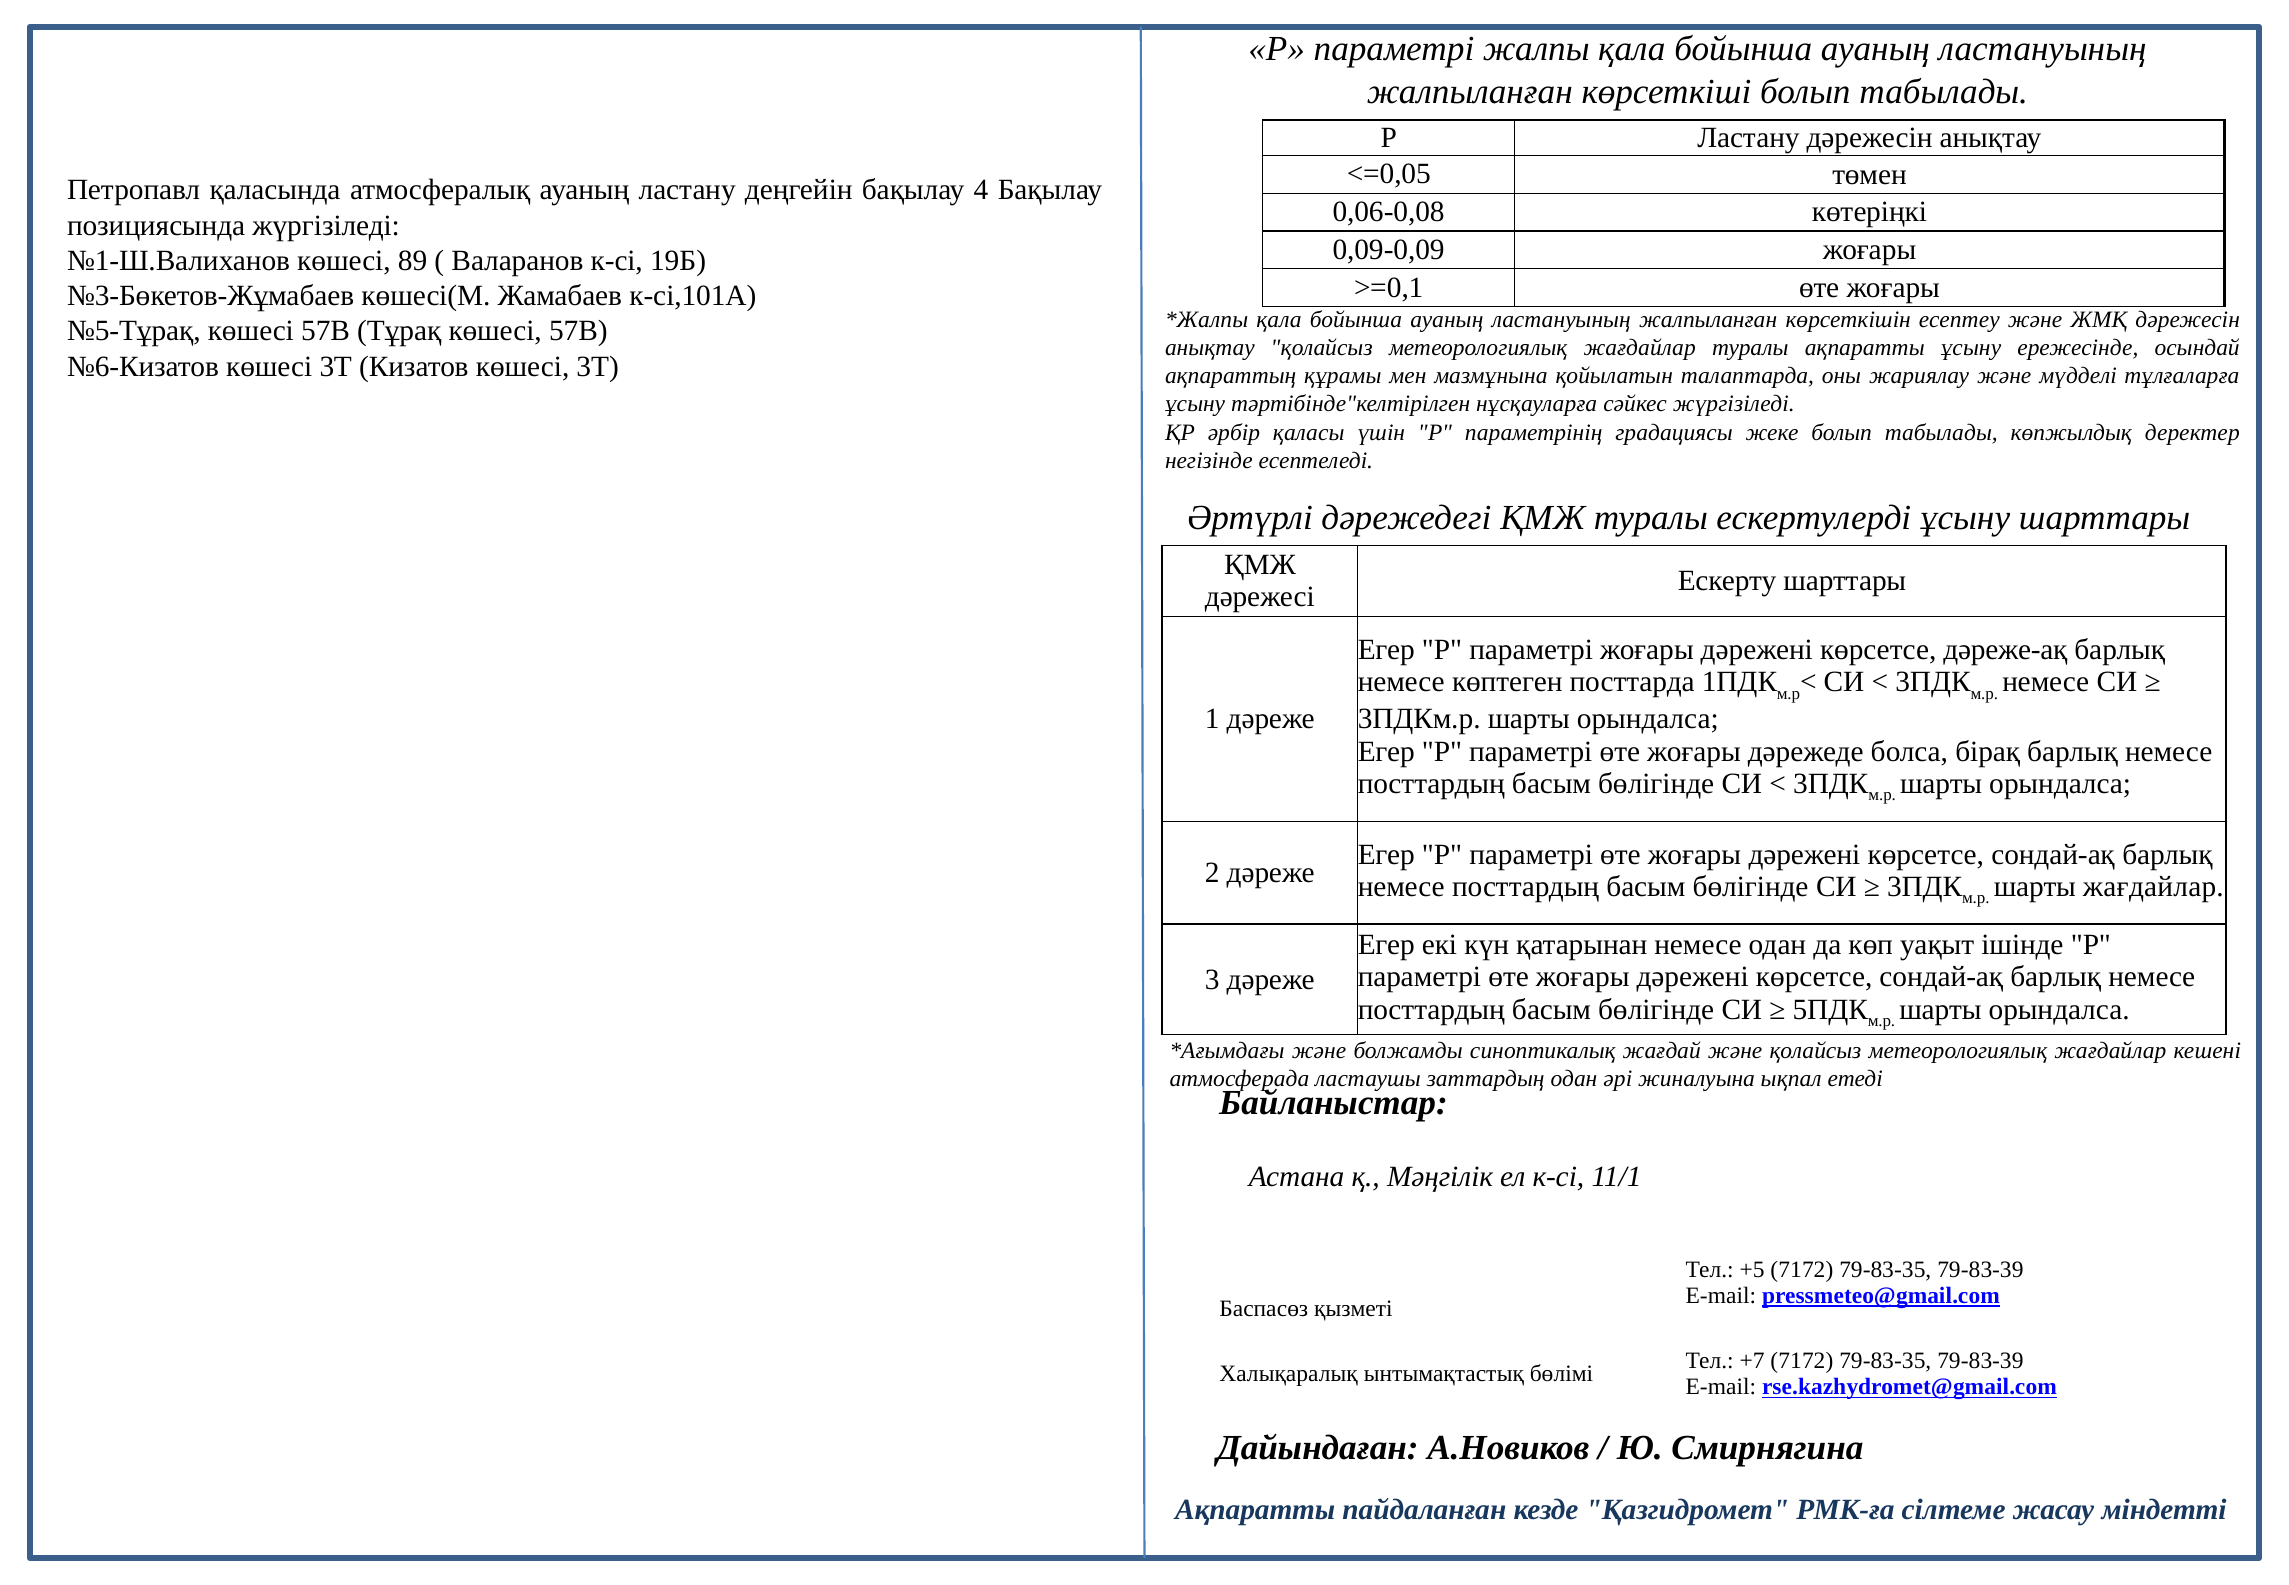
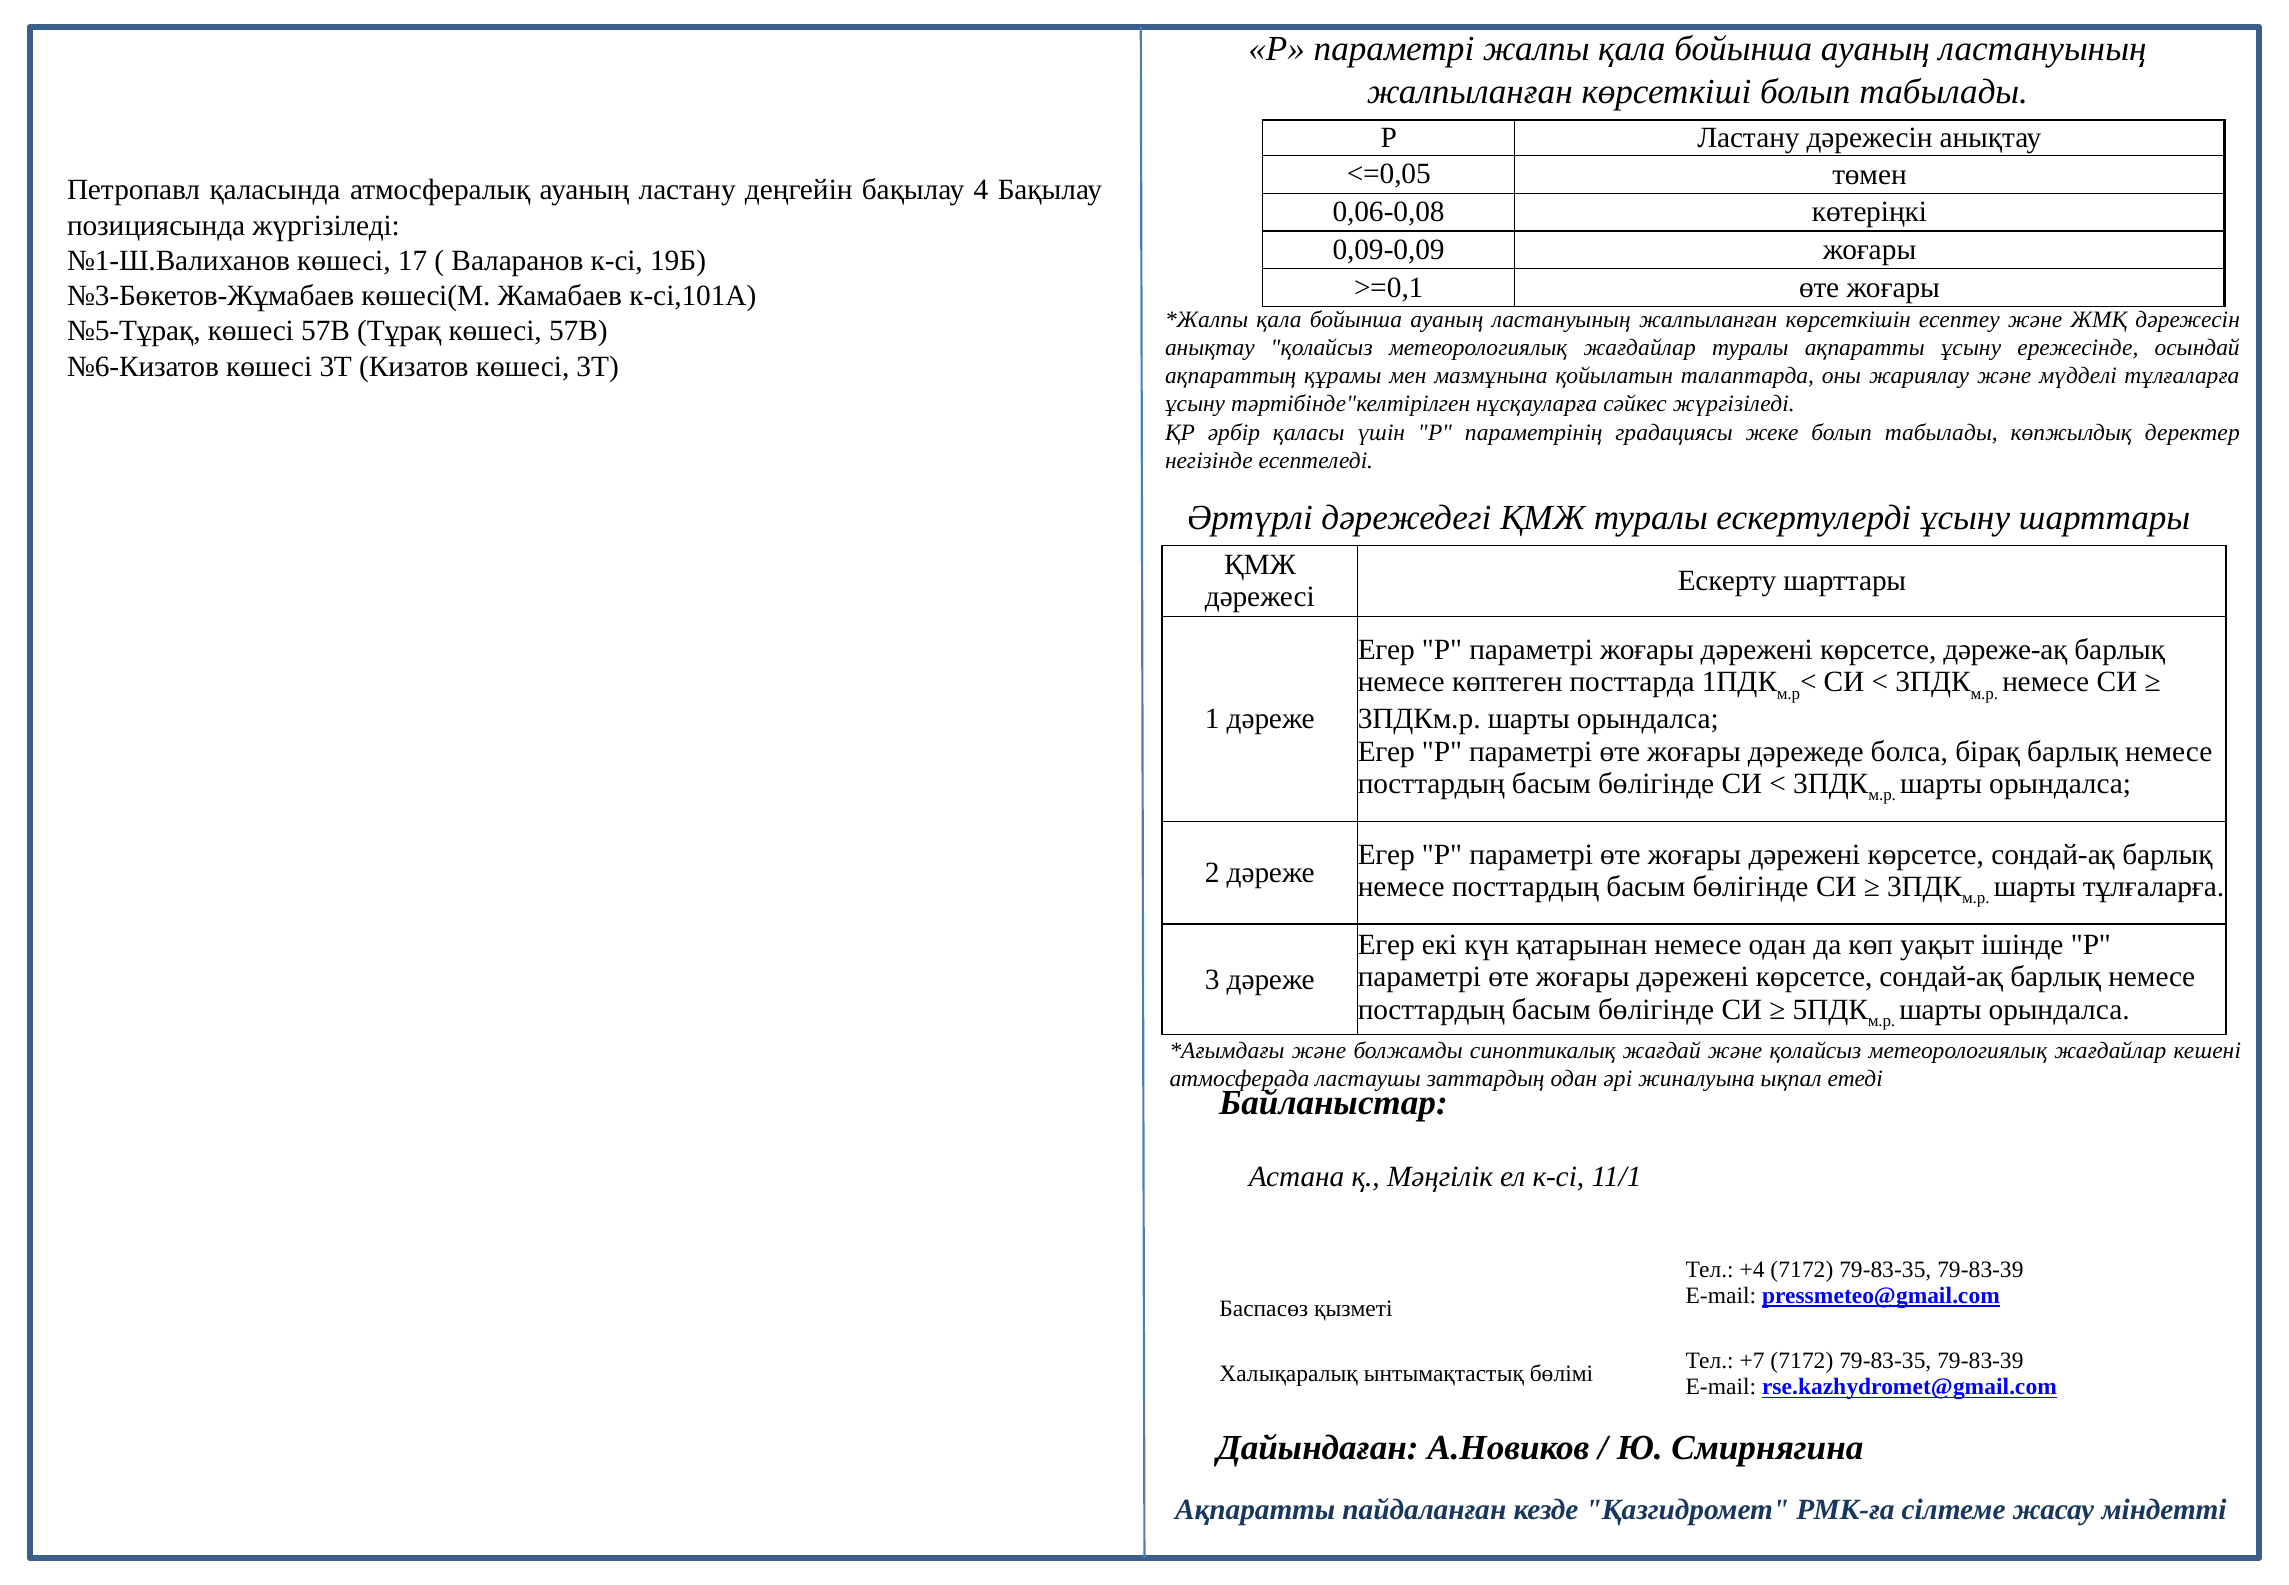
89: 89 -> 17
шарты жағдайлар: жағдайлар -> тұлғаларға
+5: +5 -> +4
